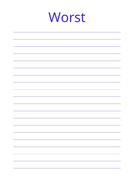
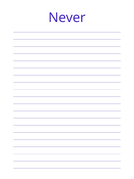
Worst: Worst -> Never
